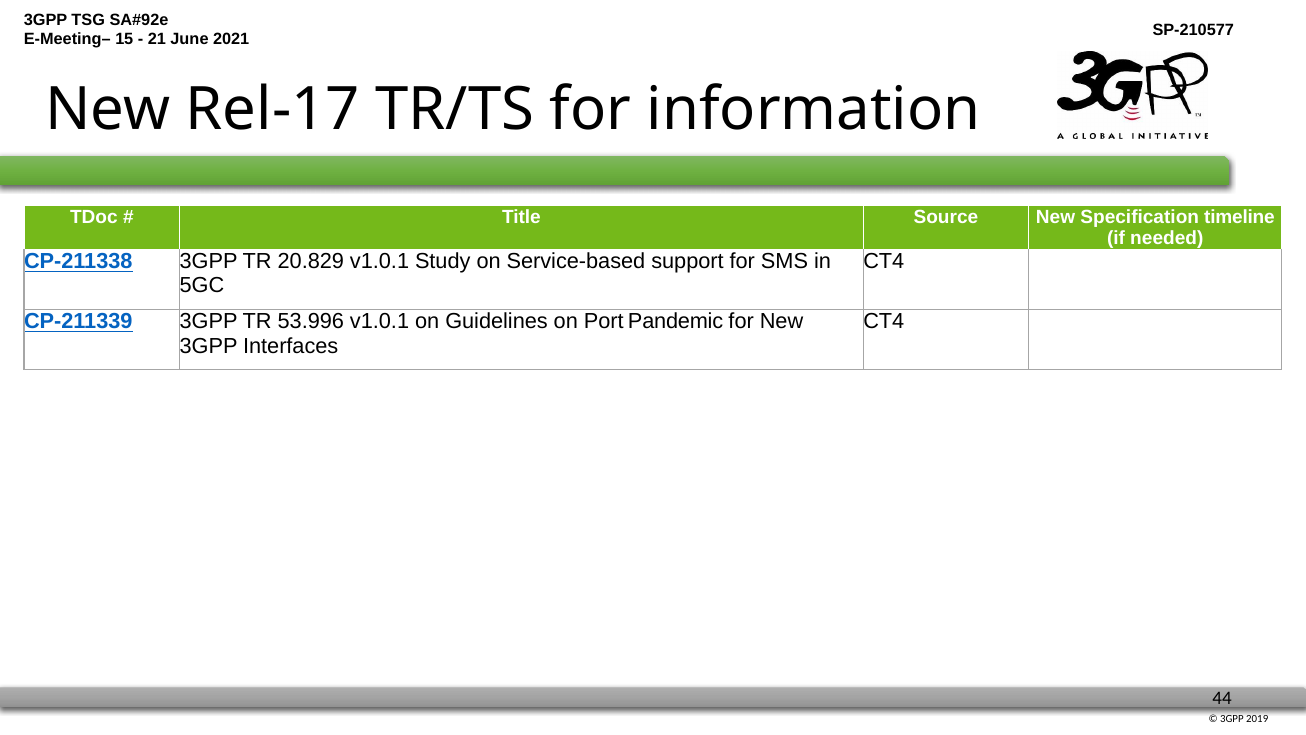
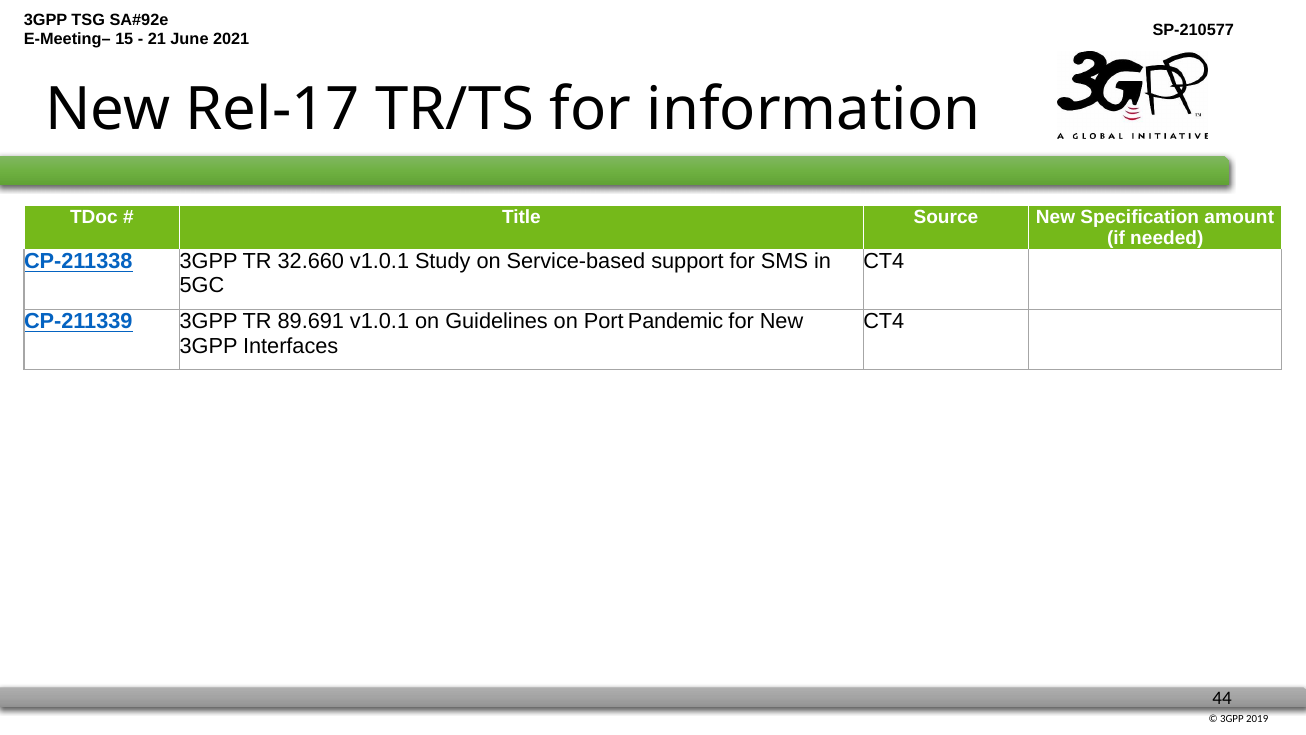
timeline: timeline -> amount
20.829: 20.829 -> 32.660
53.996: 53.996 -> 89.691
